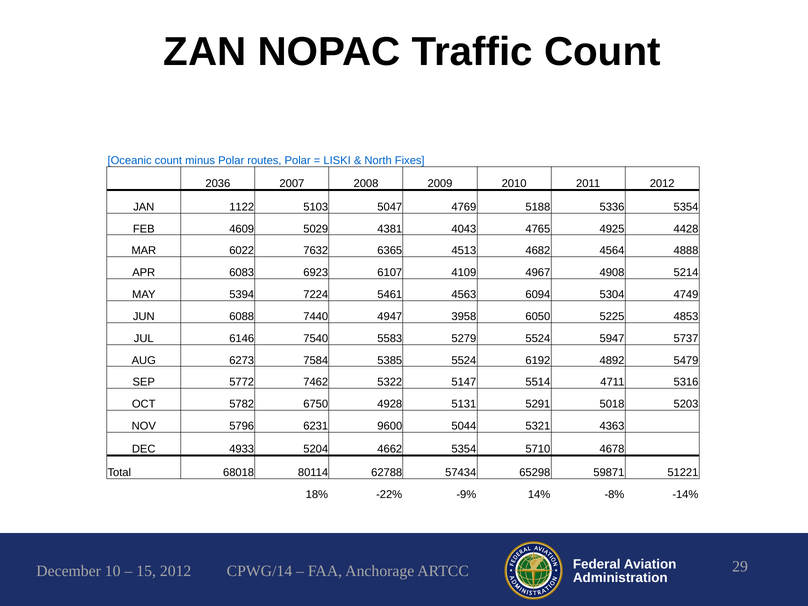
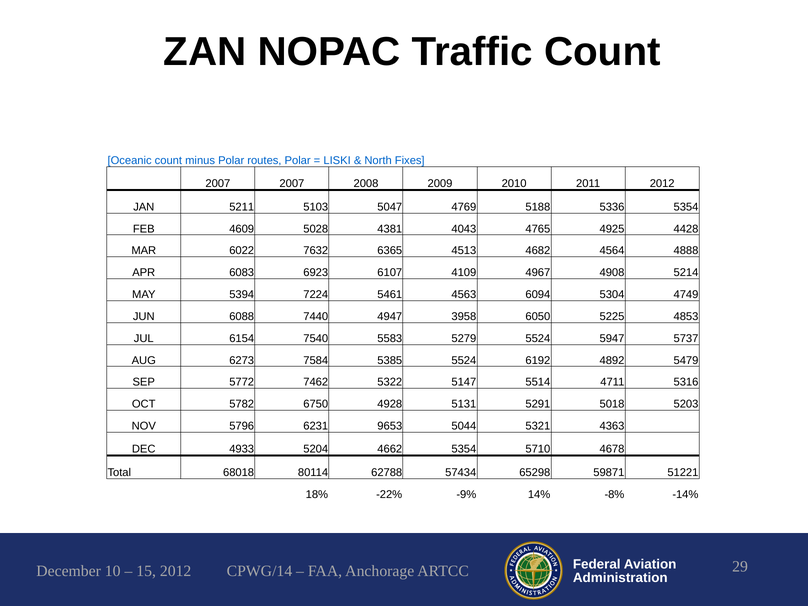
2036 at (218, 184): 2036 -> 2007
1122: 1122 -> 5211
5029: 5029 -> 5028
6146: 6146 -> 6154
9600: 9600 -> 9653
